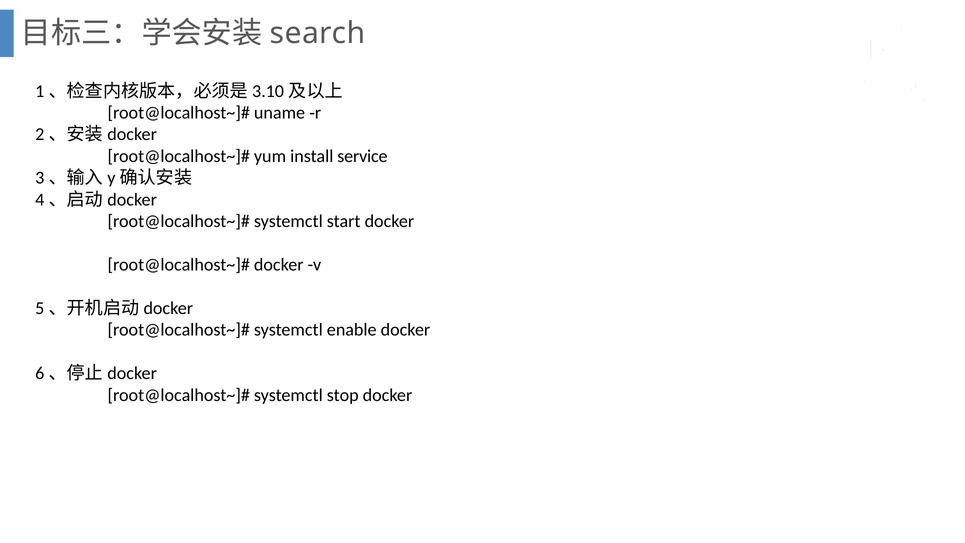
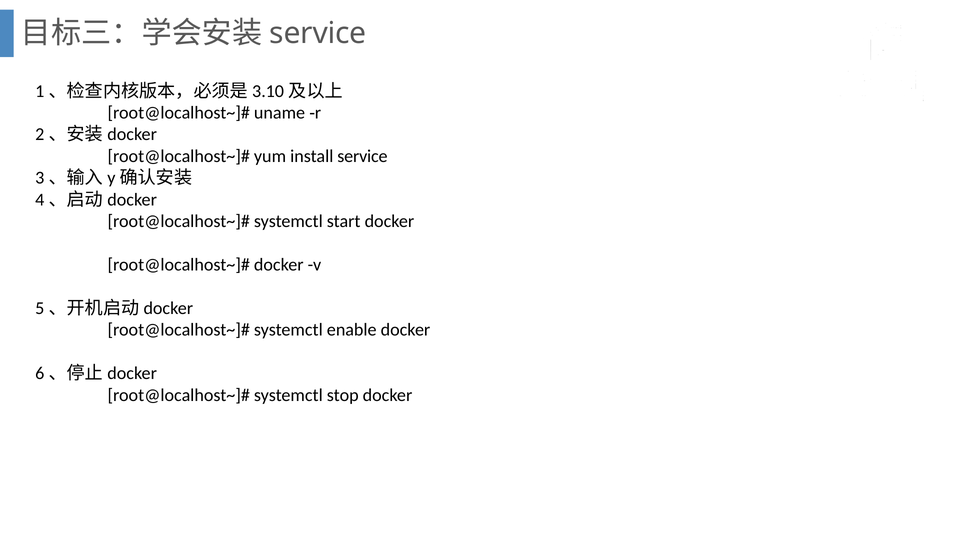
search at (318, 33): search -> service
